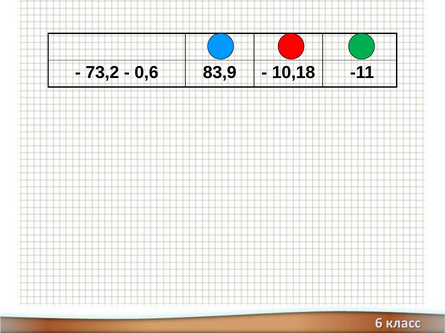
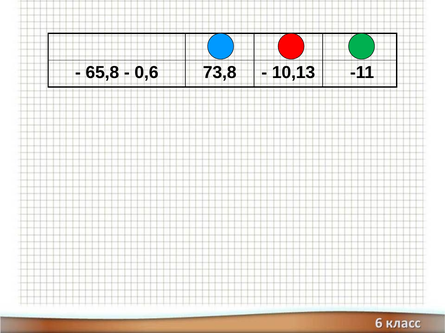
73,2: 73,2 -> 65,8
83,9: 83,9 -> 73,8
10,18: 10,18 -> 10,13
